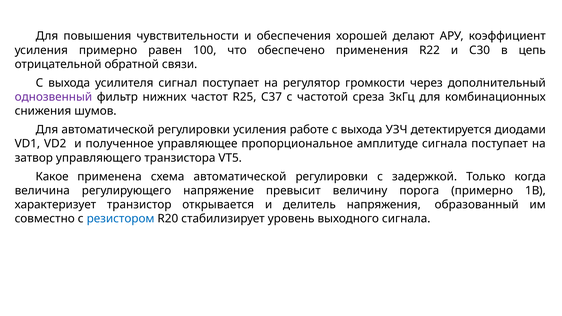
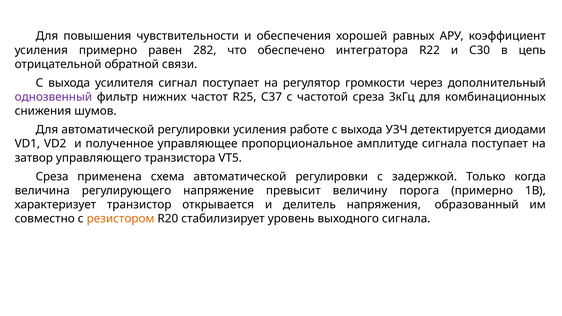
делают: делают -> равных
100: 100 -> 282
применения: применения -> интегратора
Какое at (52, 177): Какое -> Среза
резистором colour: blue -> orange
